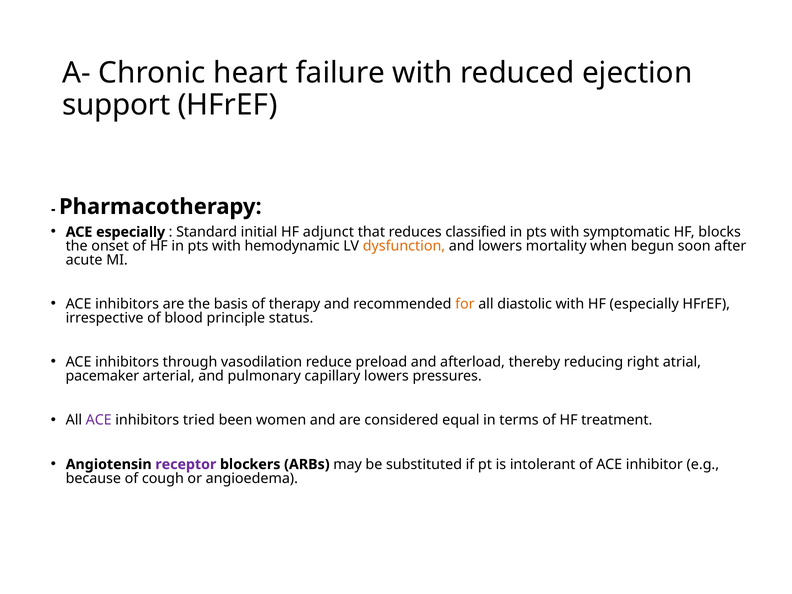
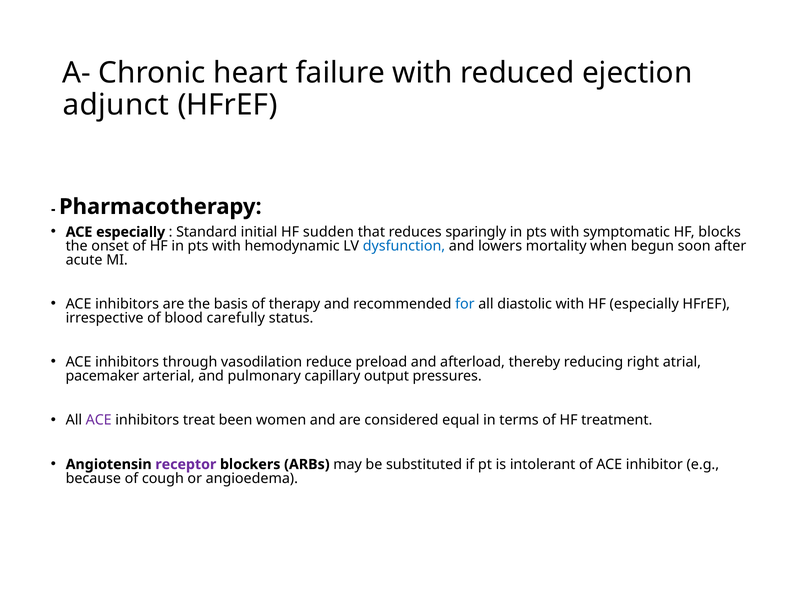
support: support -> adjunct
adjunct: adjunct -> sudden
classified: classified -> sparingly
dysfunction colour: orange -> blue
for colour: orange -> blue
principle: principle -> carefully
capillary lowers: lowers -> output
tried: tried -> treat
